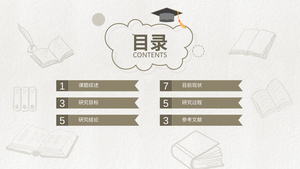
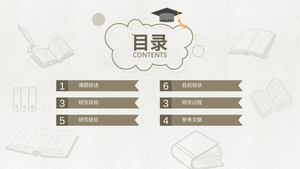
7: 7 -> 6
5 at (166, 104): 5 -> 3
3 at (166, 121): 3 -> 4
